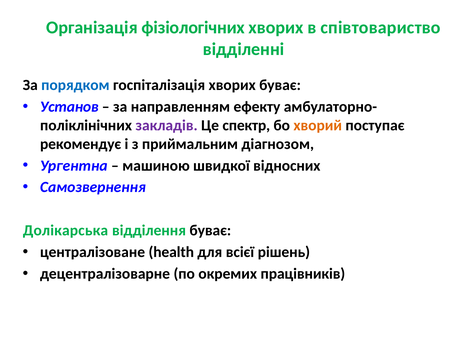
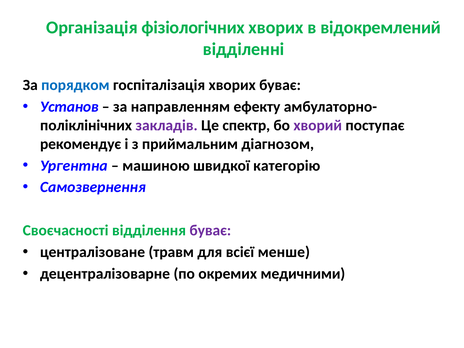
співтовариство: співтовариство -> відокремлений
хворий colour: orange -> purple
відносних: відносних -> категорію
Долікарська: Долікарська -> Своєчасності
буває at (210, 231) colour: black -> purple
health: health -> травм
рішень: рішень -> менше
працівників: працівників -> медичними
